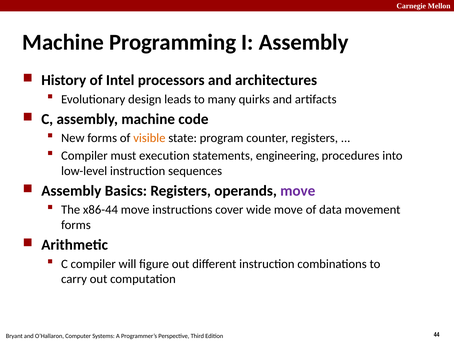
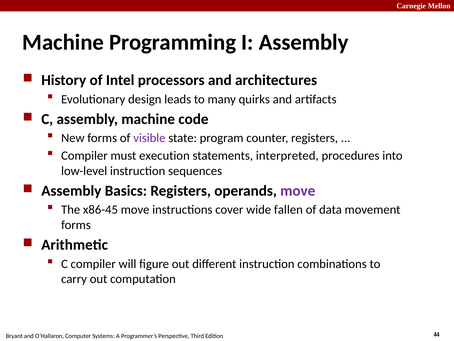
visible colour: orange -> purple
engineering: engineering -> interpreted
x86-44: x86-44 -> x86-45
wide move: move -> fallen
